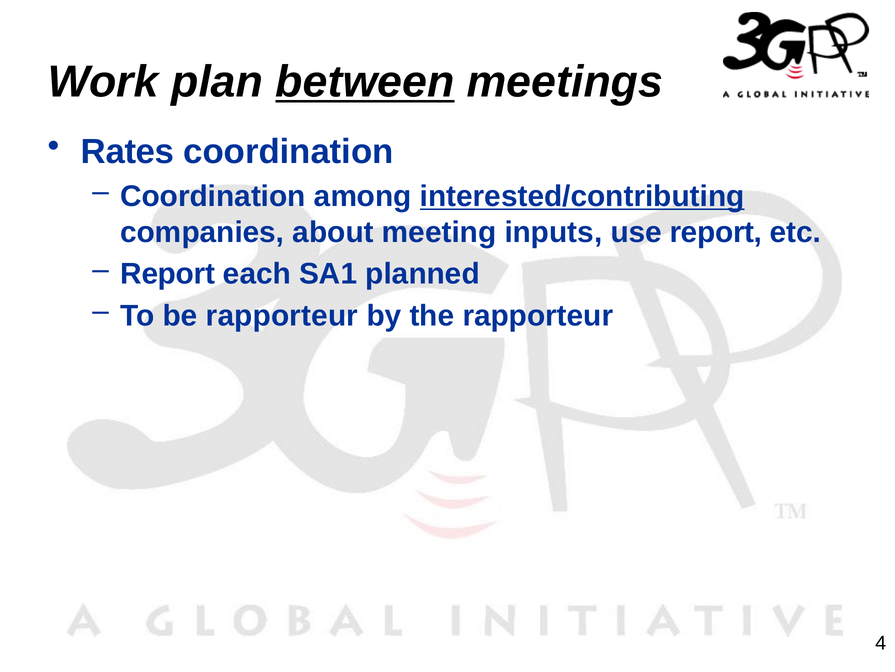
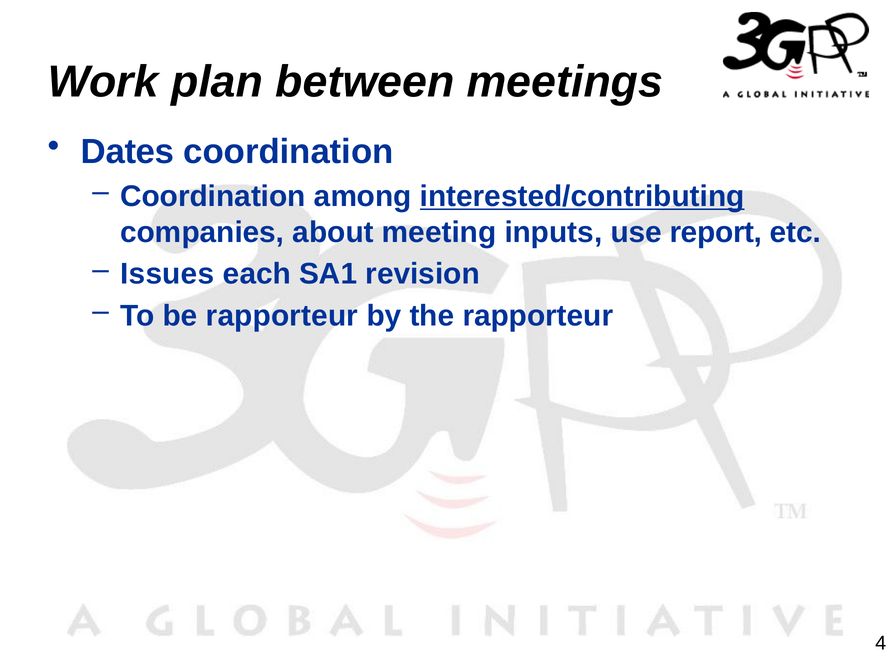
between underline: present -> none
Rates: Rates -> Dates
Report at (168, 274): Report -> Issues
planned: planned -> revision
